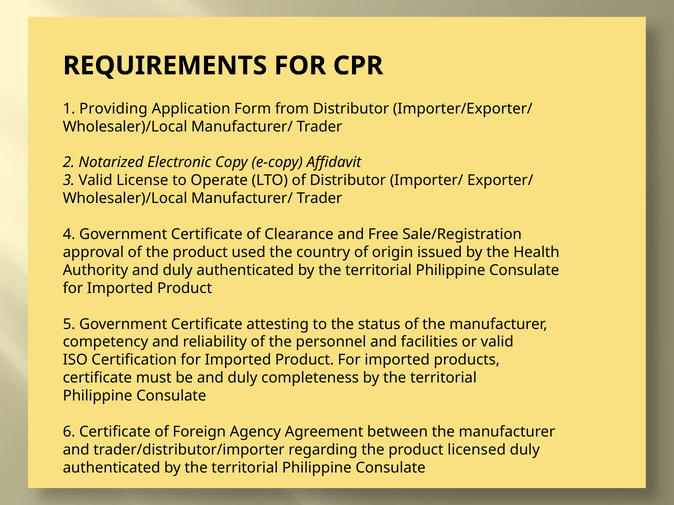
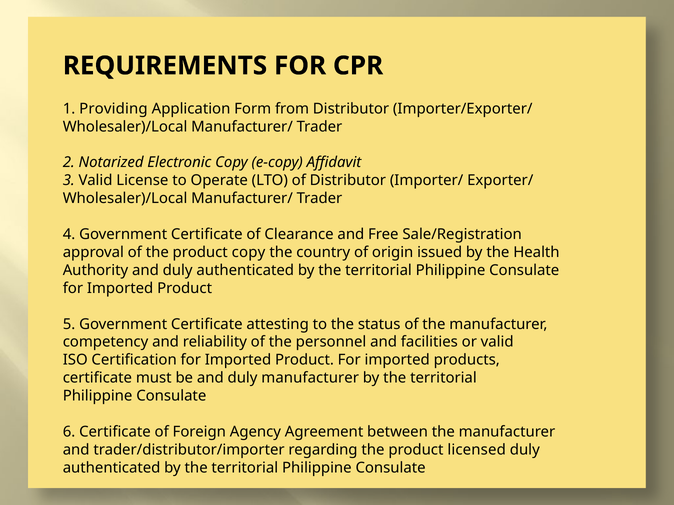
product used: used -> copy
duly completeness: completeness -> manufacturer
